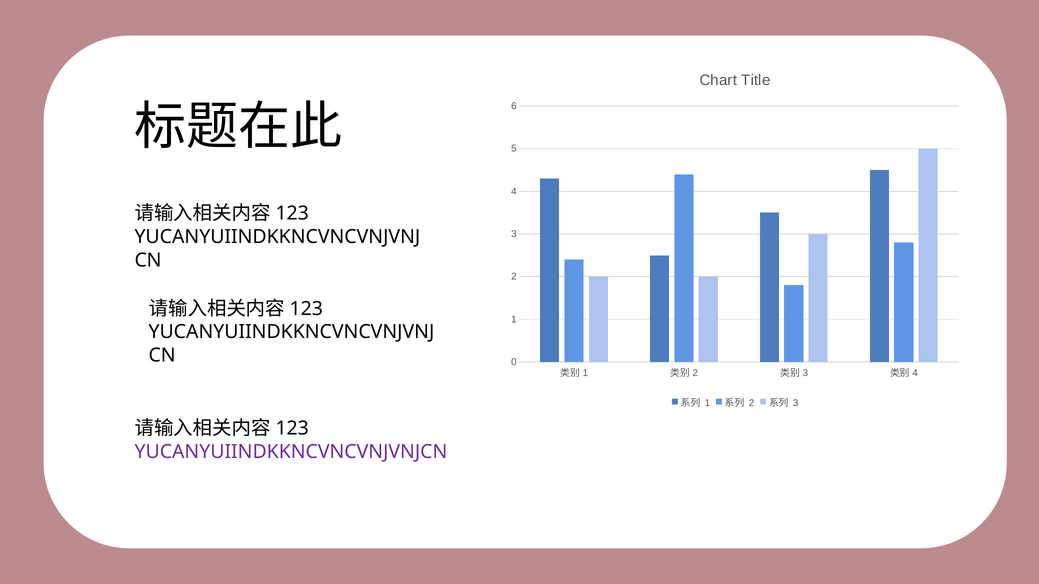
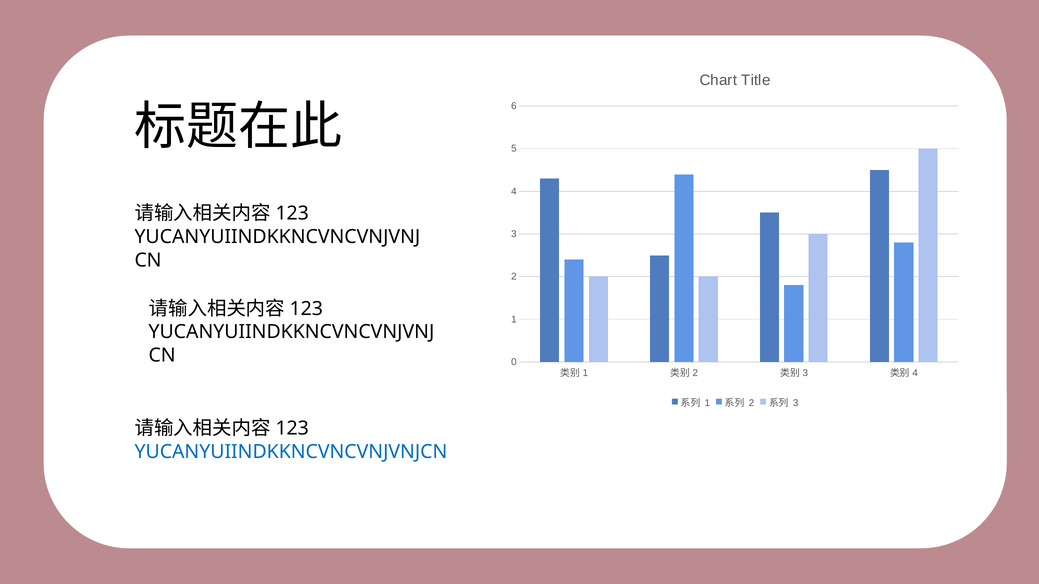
YUCANYUIINDKKNCVNCVNJVNJCN colour: purple -> blue
